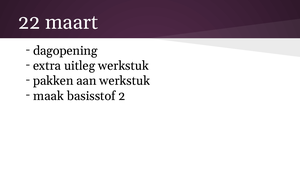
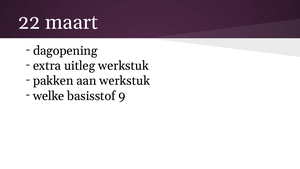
maak: maak -> welke
2: 2 -> 9
